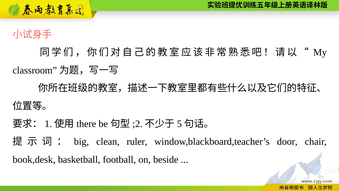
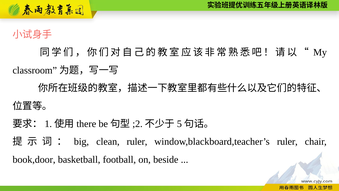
window,blackboard,teacher’s door: door -> ruler
book,desk: book,desk -> book,door
